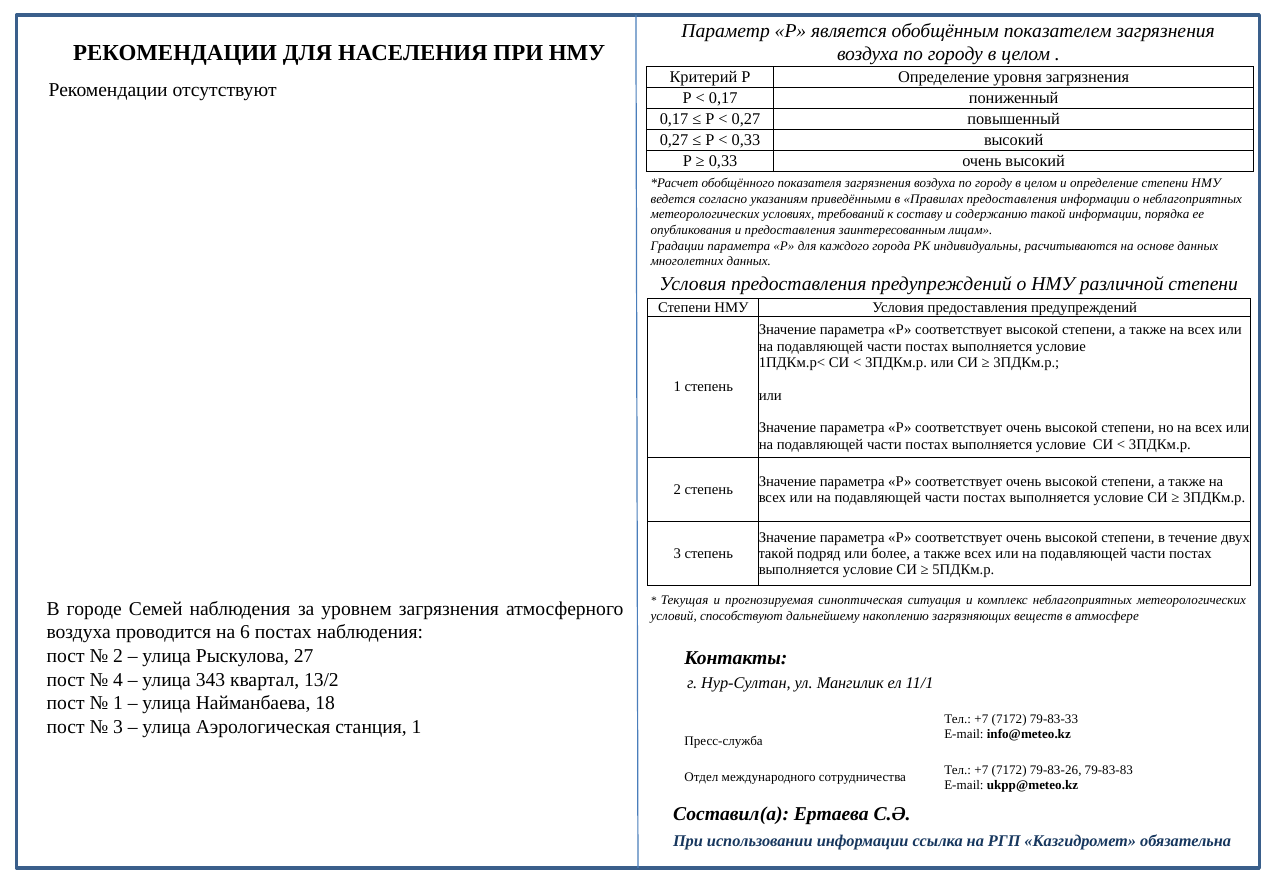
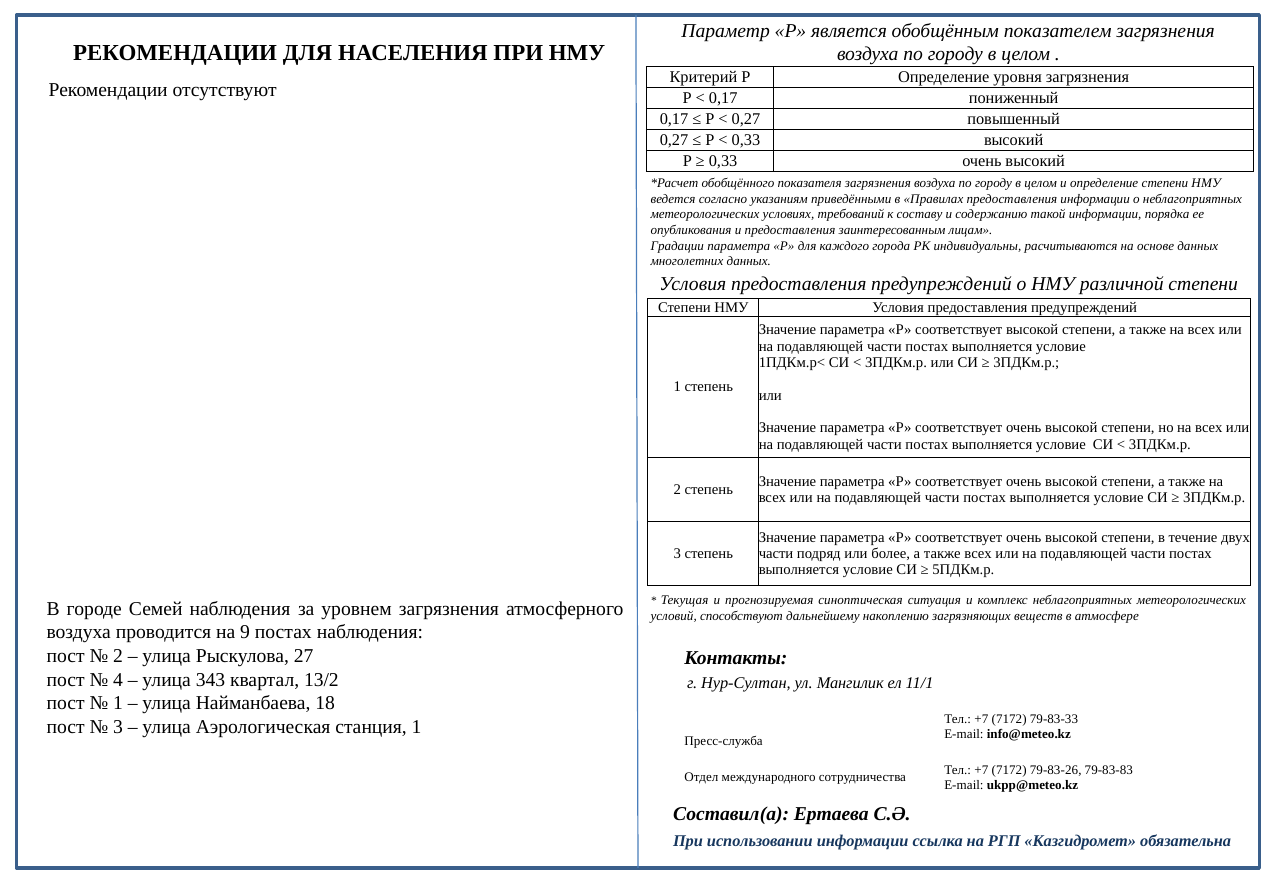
такой at (776, 554): такой -> части
6: 6 -> 9
